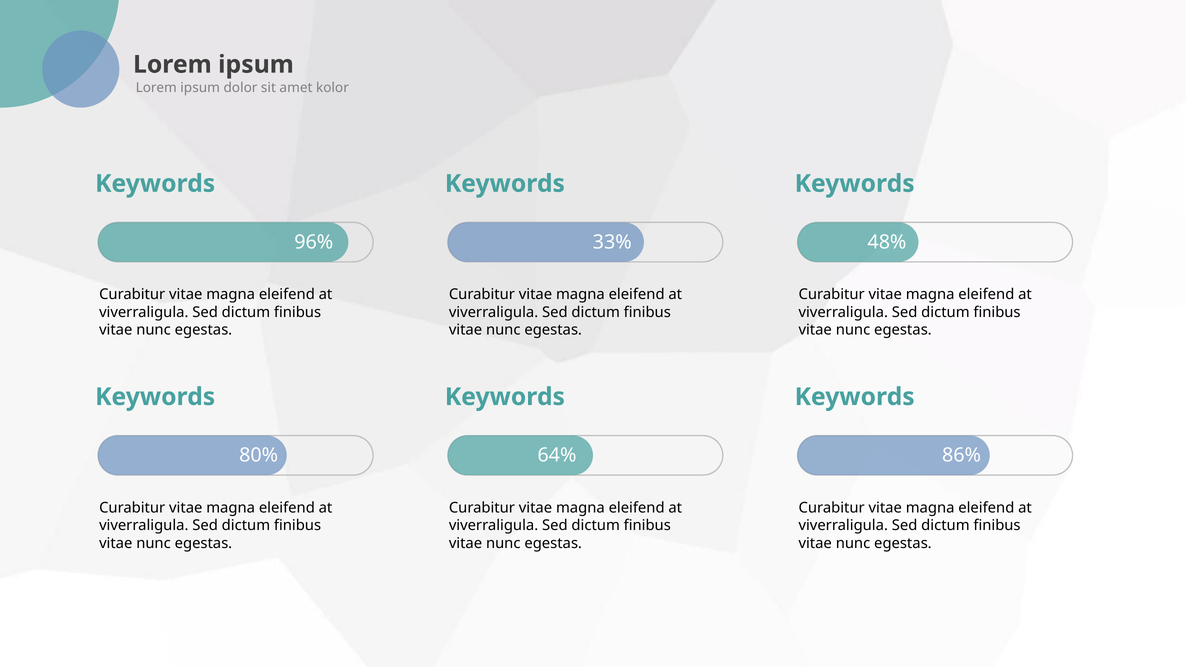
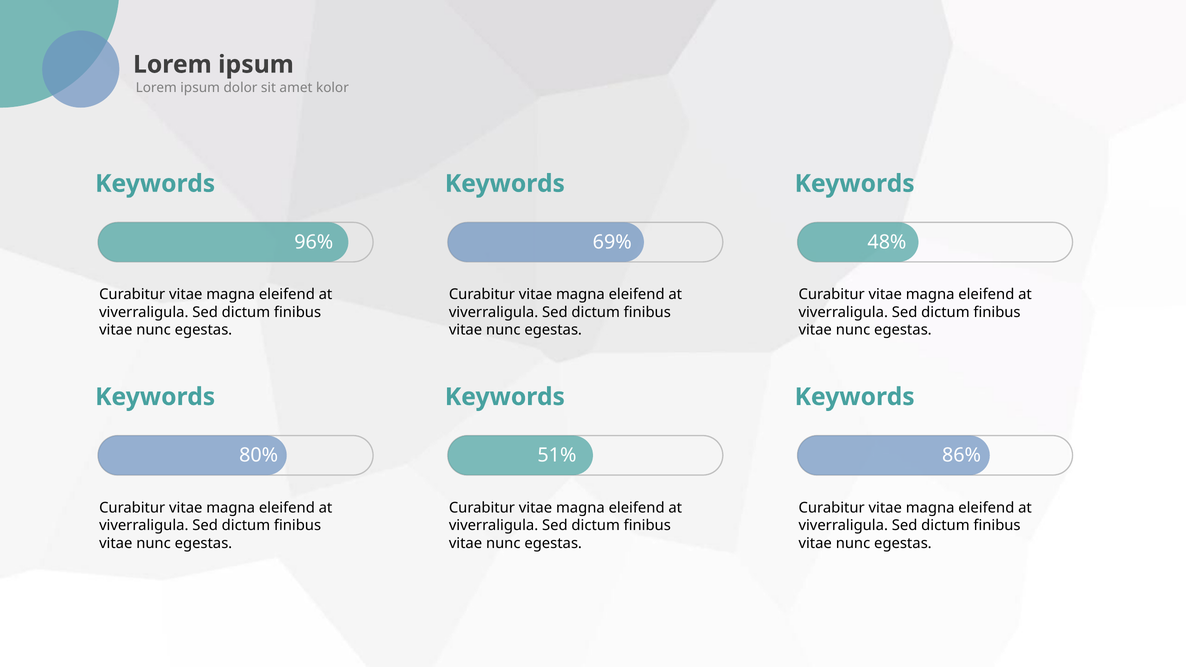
33%: 33% -> 69%
64%: 64% -> 51%
